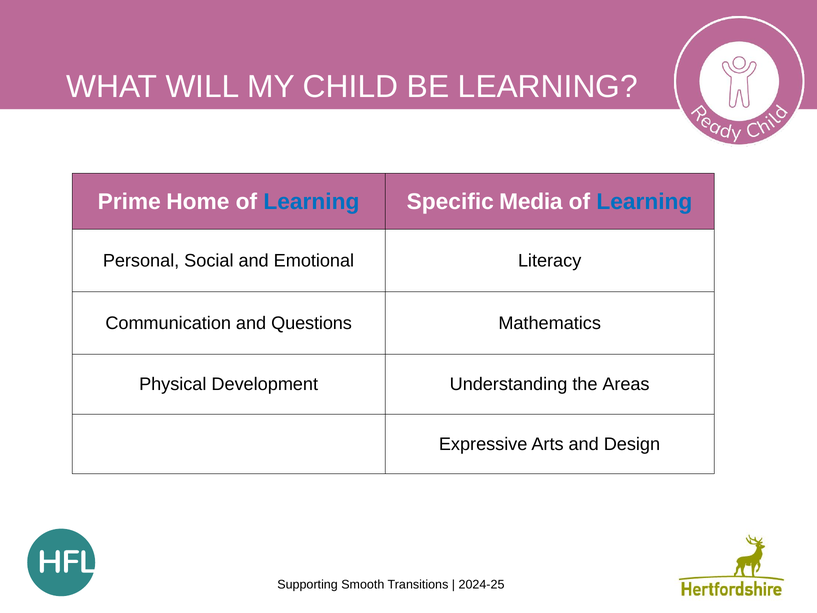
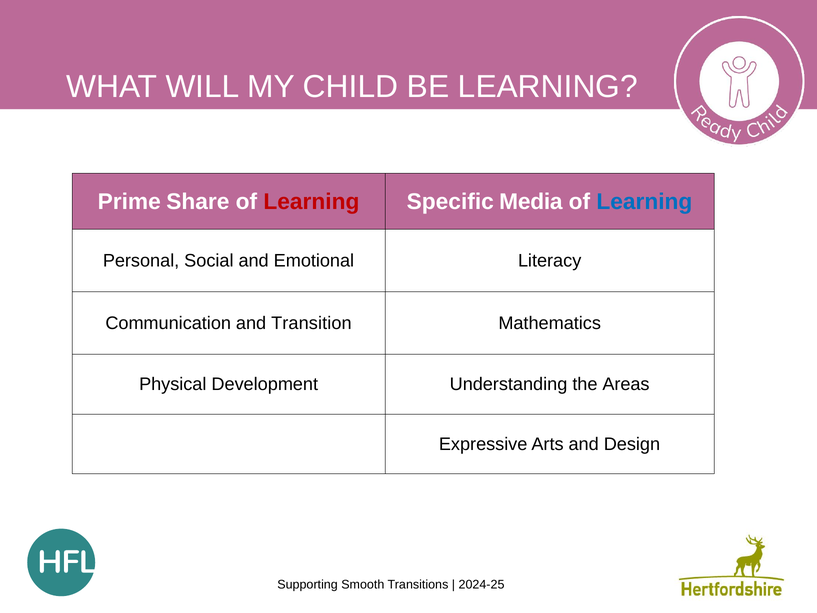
Home: Home -> Share
Learning at (311, 202) colour: blue -> red
Questions: Questions -> Transition
